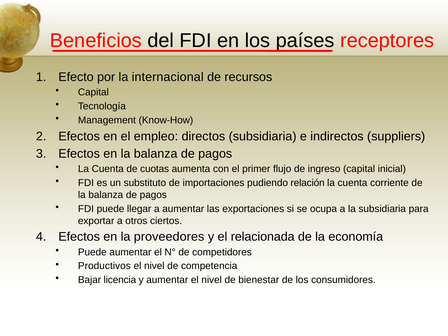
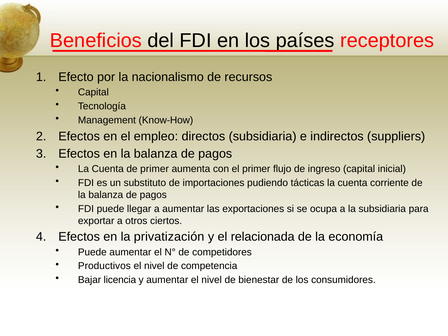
internacional: internacional -> nacionalismo
de cuotas: cuotas -> primer
relación: relación -> tácticas
proveedores: proveedores -> privatización
